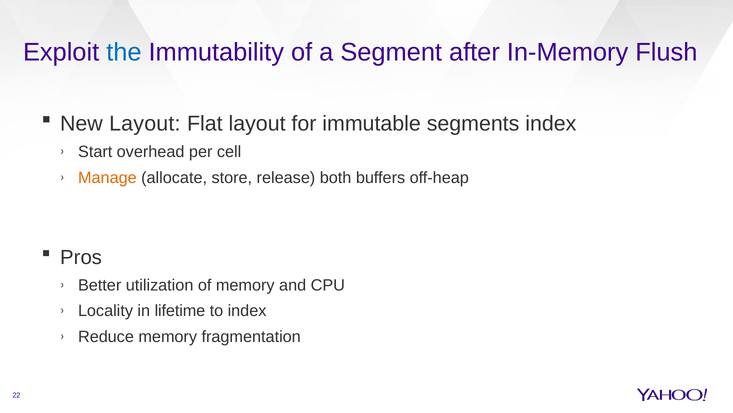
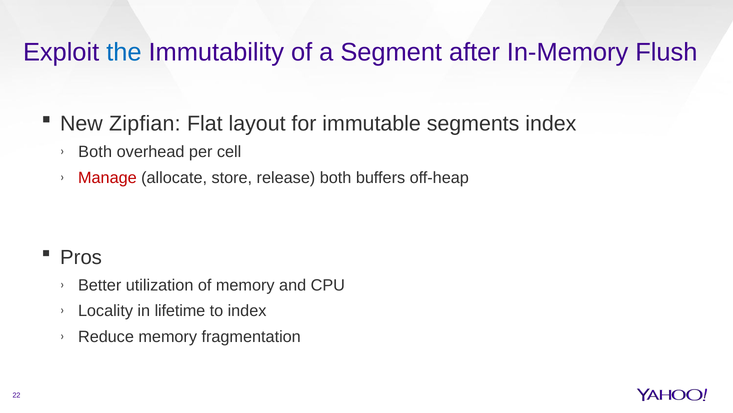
New Layout: Layout -> Zipfian
Start at (95, 152): Start -> Both
Manage colour: orange -> red
